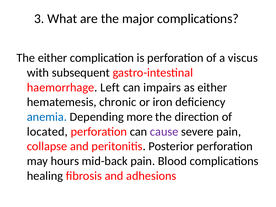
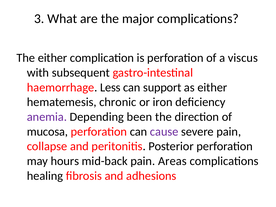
Left: Left -> Less
impairs: impairs -> support
anemia colour: blue -> purple
more: more -> been
located: located -> mucosa
Blood: Blood -> Areas
